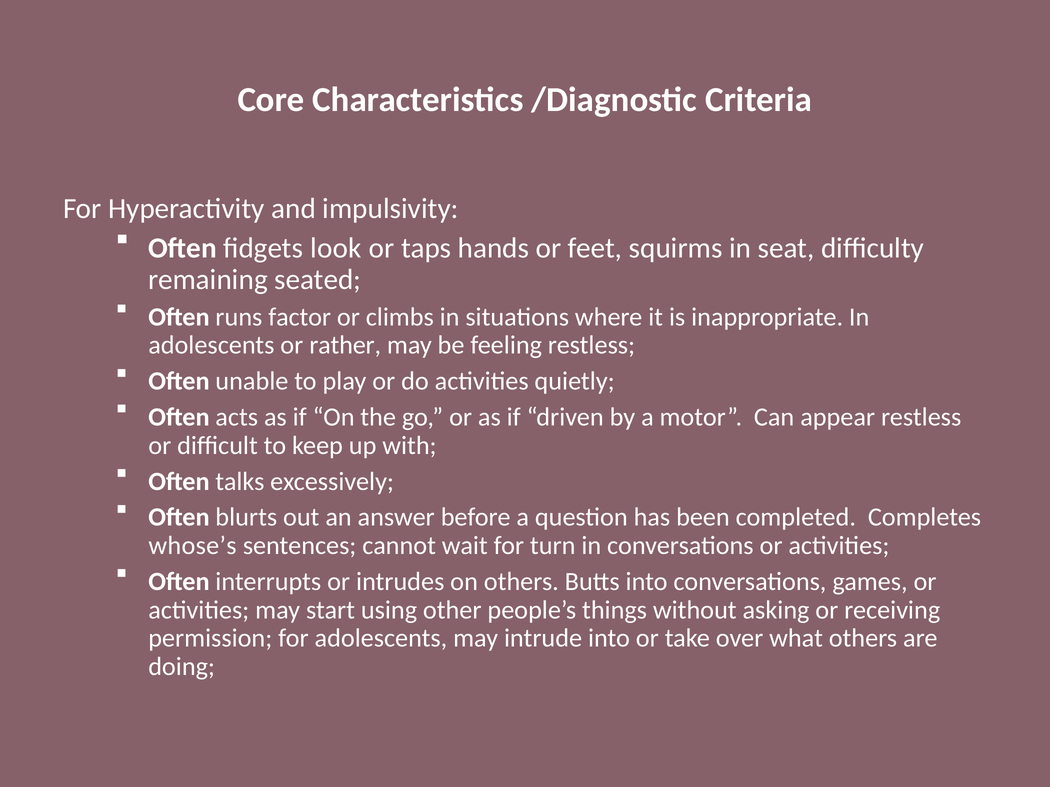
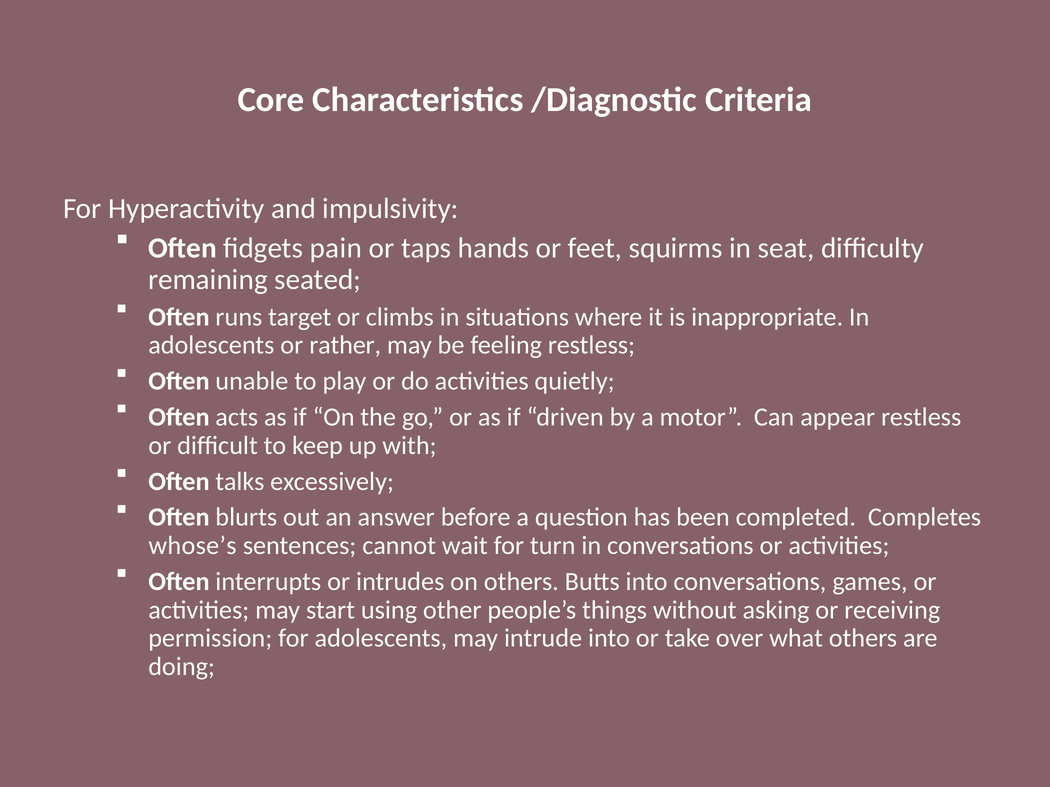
look: look -> pain
factor: factor -> target
